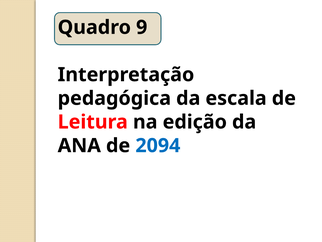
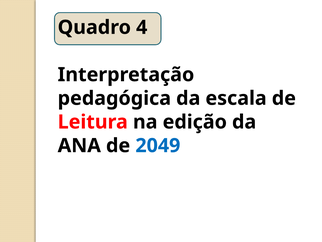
9: 9 -> 4
2094: 2094 -> 2049
